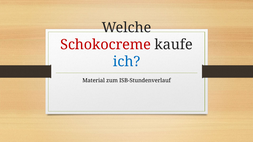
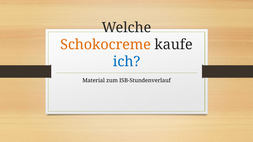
Schokocreme colour: red -> orange
